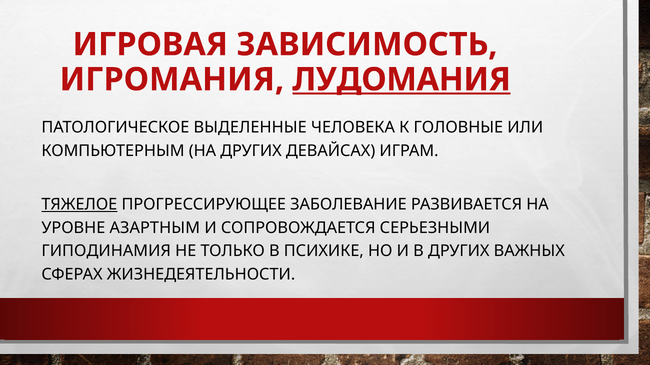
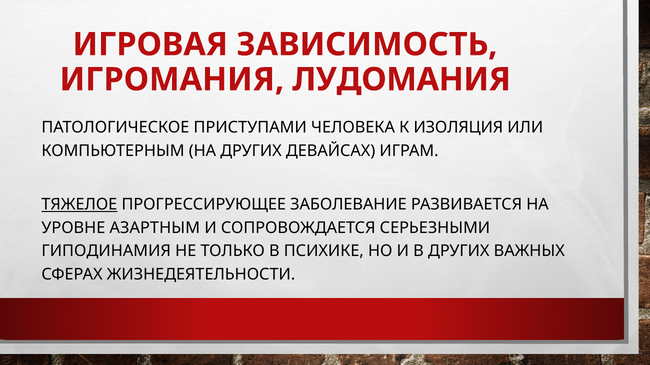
ЛУДОМАНИЯ underline: present -> none
ВЫДЕЛЕННЫЕ: ВЫДЕЛЕННЫЕ -> ПРИСТУПАМИ
ГОЛОВНЫЕ: ГОЛОВНЫЕ -> ИЗОЛЯЦИЯ
